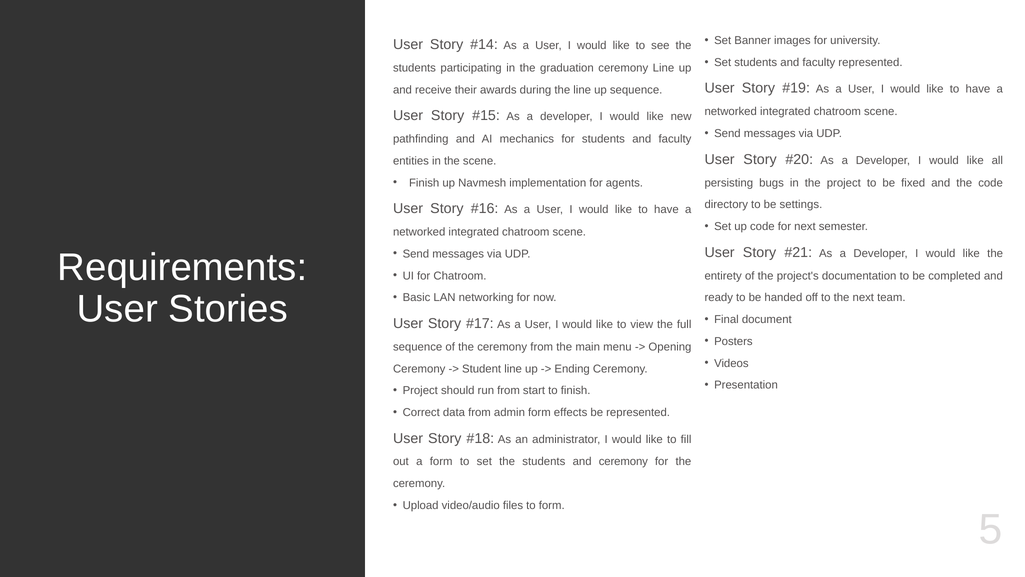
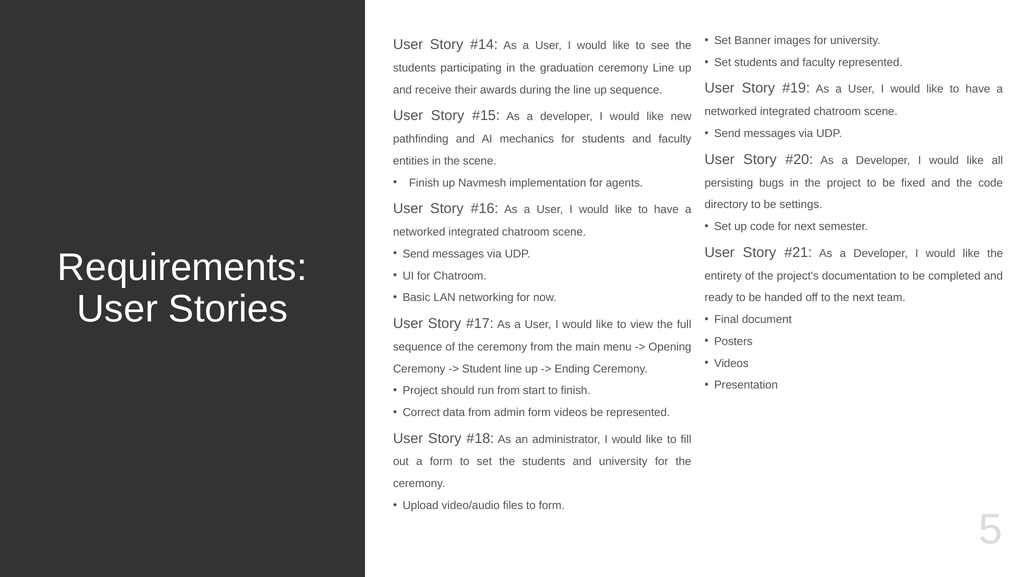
form effects: effects -> videos
and ceremony: ceremony -> university
